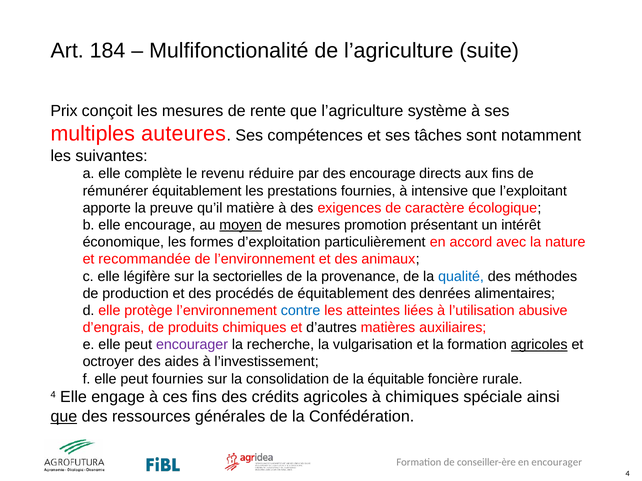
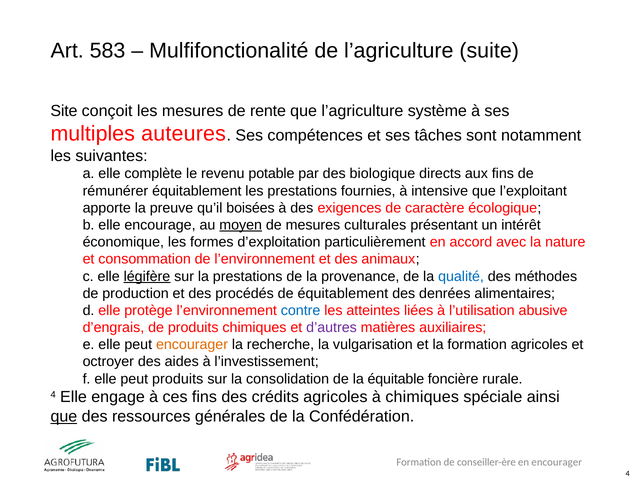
184: 184 -> 583
Prix: Prix -> Site
réduire: réduire -> potable
des encourage: encourage -> biologique
matière: matière -> boisées
promotion: promotion -> culturales
recommandée: recommandée -> consommation
légifère underline: none -> present
la sectorielles: sectorielles -> prestations
d’autres colour: black -> purple
encourager at (192, 345) colour: purple -> orange
agricoles at (539, 345) underline: present -> none
peut fournies: fournies -> produits
